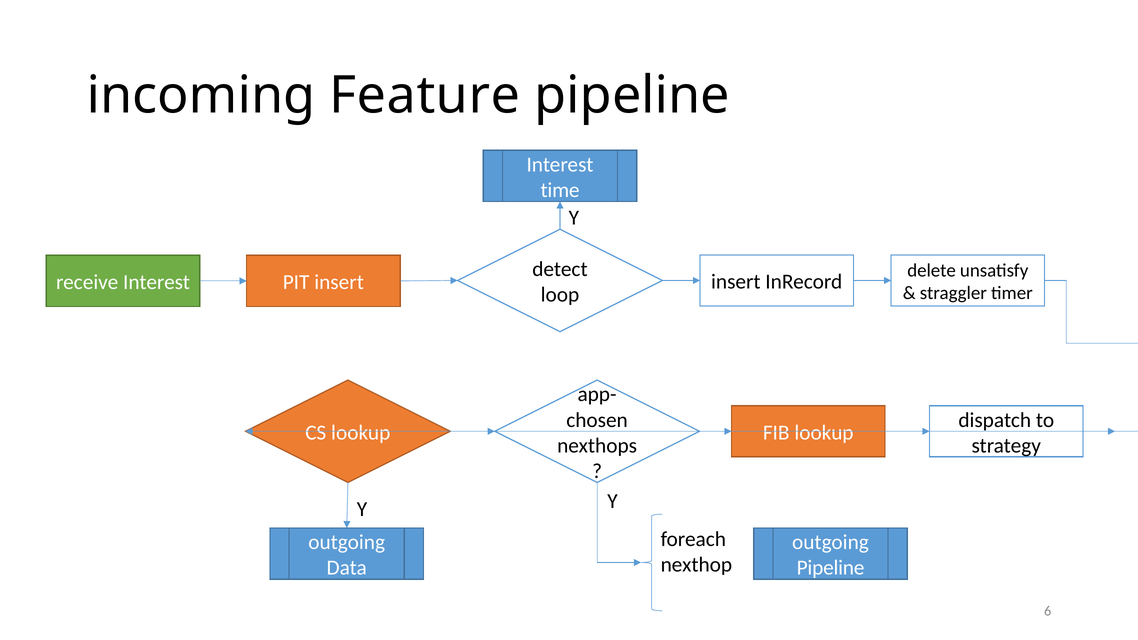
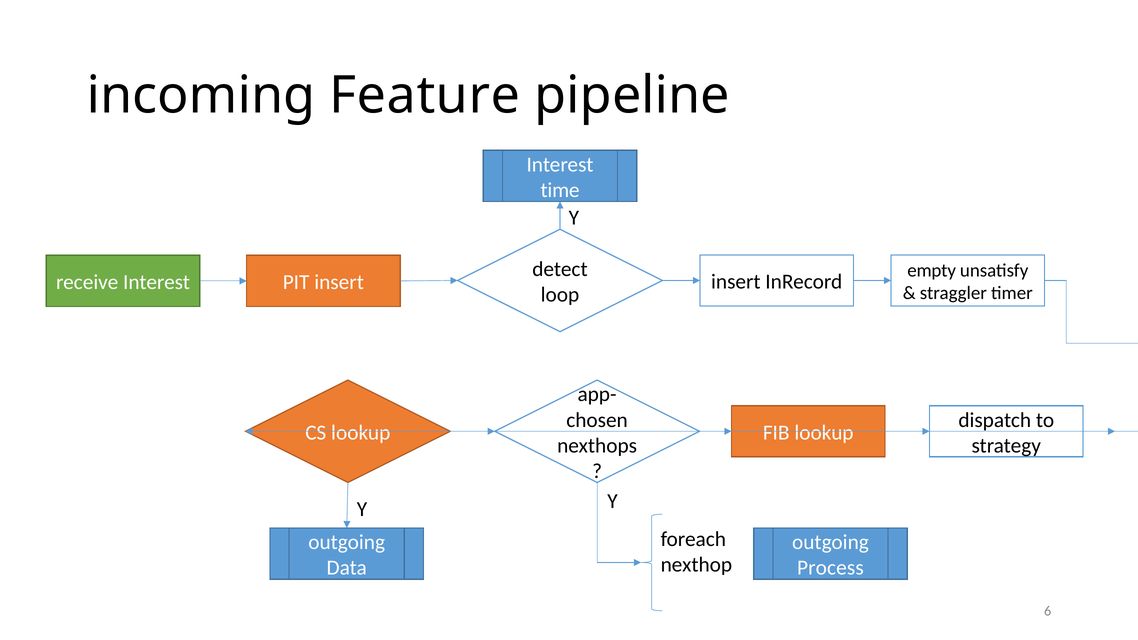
delete: delete -> empty
Pipeline at (831, 568): Pipeline -> Process
